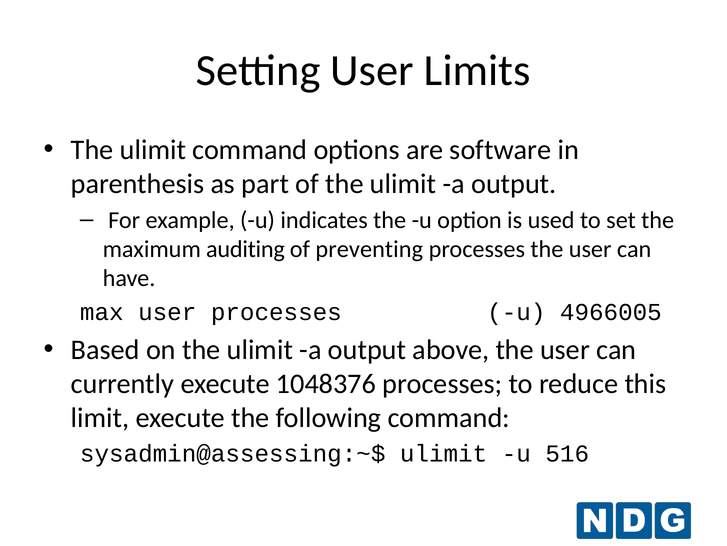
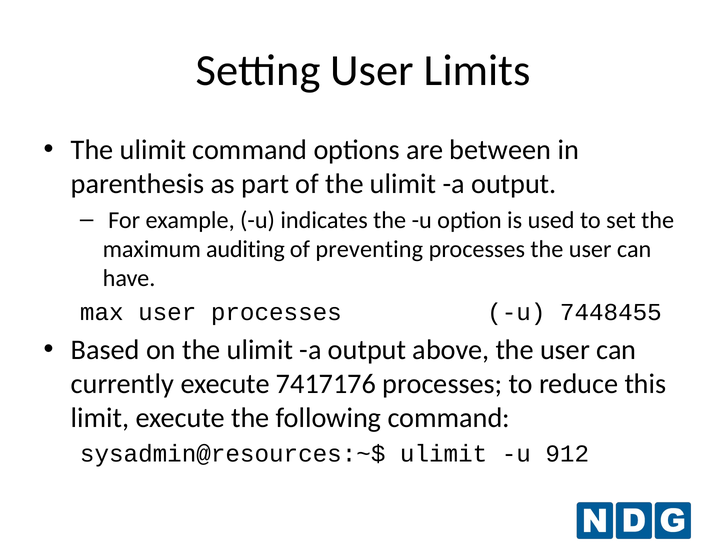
software: software -> between
4966005: 4966005 -> 7448455
1048376: 1048376 -> 7417176
sysadmin@assessing:~$: sysadmin@assessing:~$ -> sysadmin@resources:~$
516: 516 -> 912
